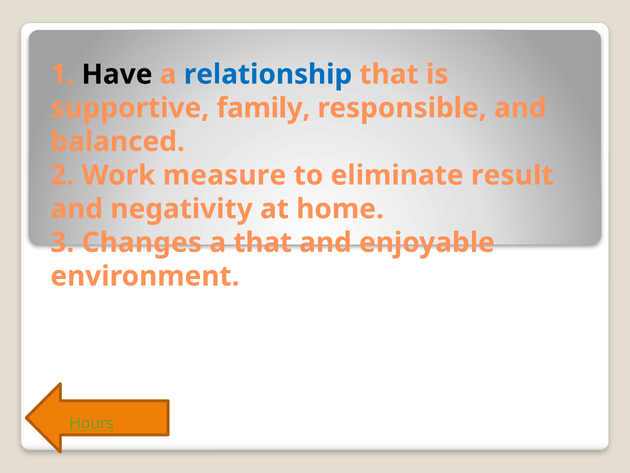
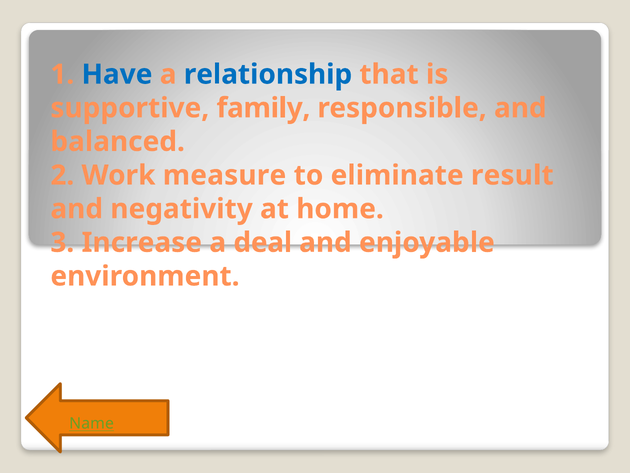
Have colour: black -> blue
Changes: Changes -> Increase
a that: that -> deal
Hours: Hours -> Name
